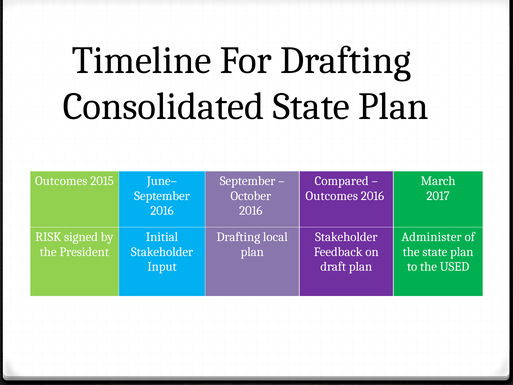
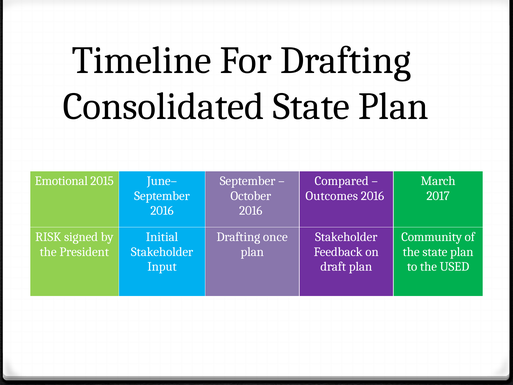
Outcomes at (61, 181): Outcomes -> Emotional
local: local -> once
Administer: Administer -> Community
